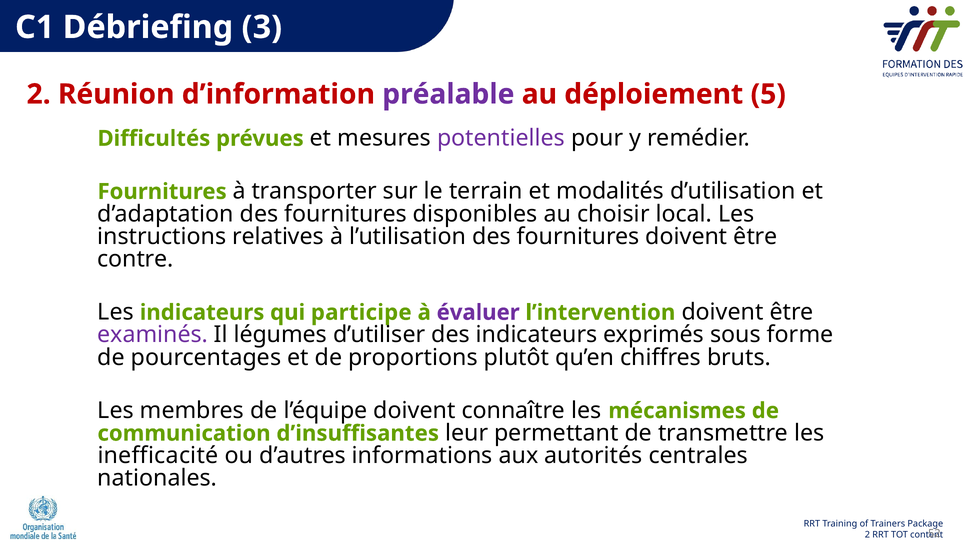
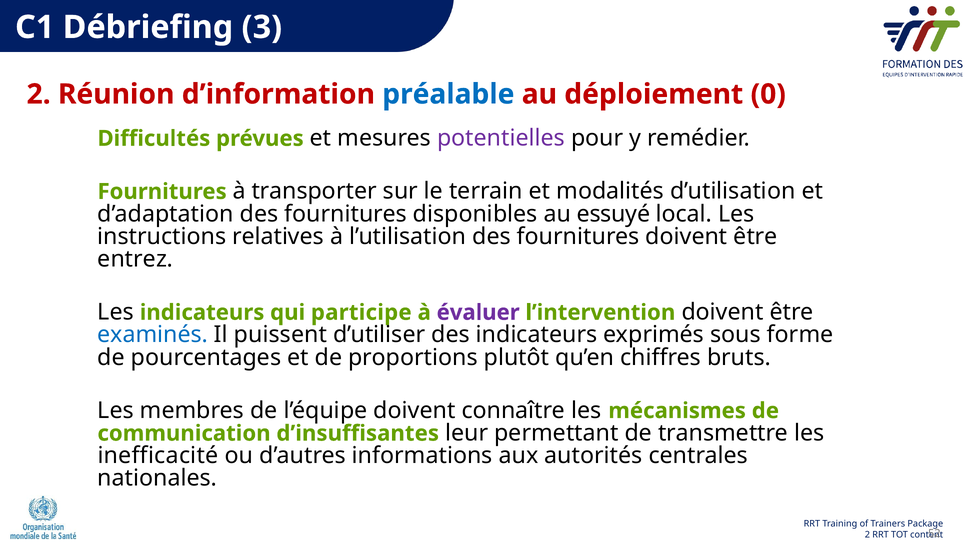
préalable colour: purple -> blue
5: 5 -> 0
choisir: choisir -> essuyé
contre: contre -> entrez
examinés colour: purple -> blue
légumes: légumes -> puissent
